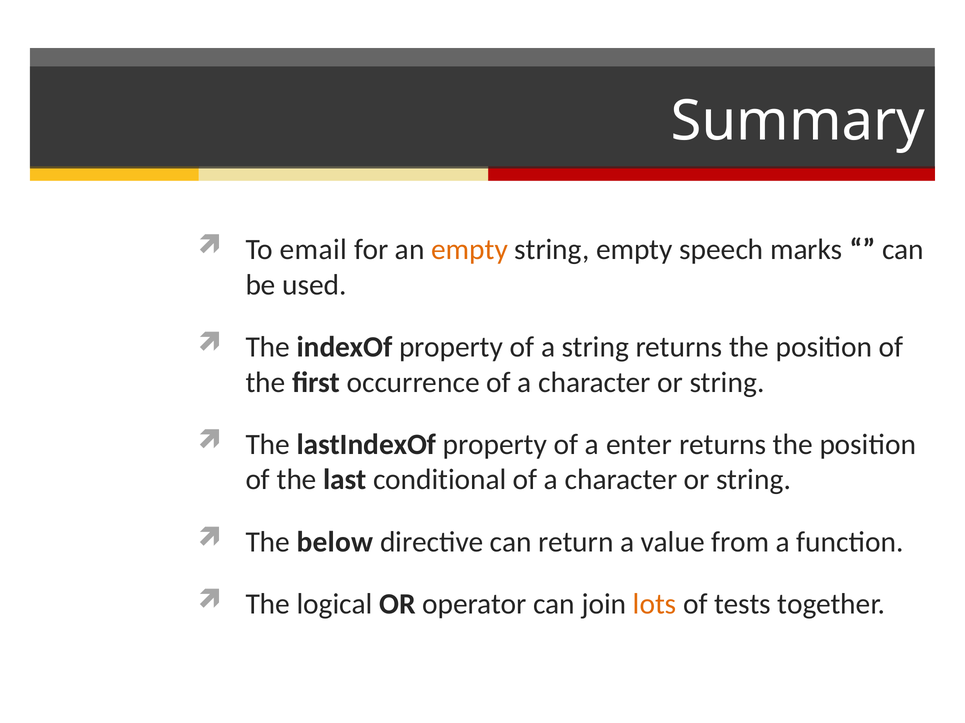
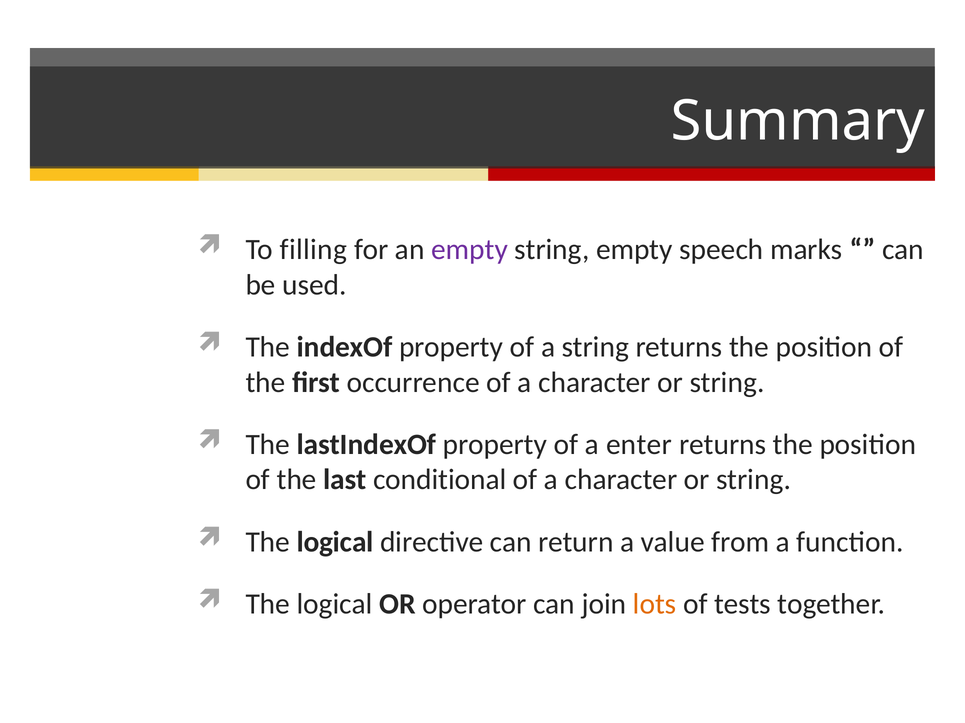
email: email -> filling
empty at (470, 250) colour: orange -> purple
below at (335, 542): below -> logical
